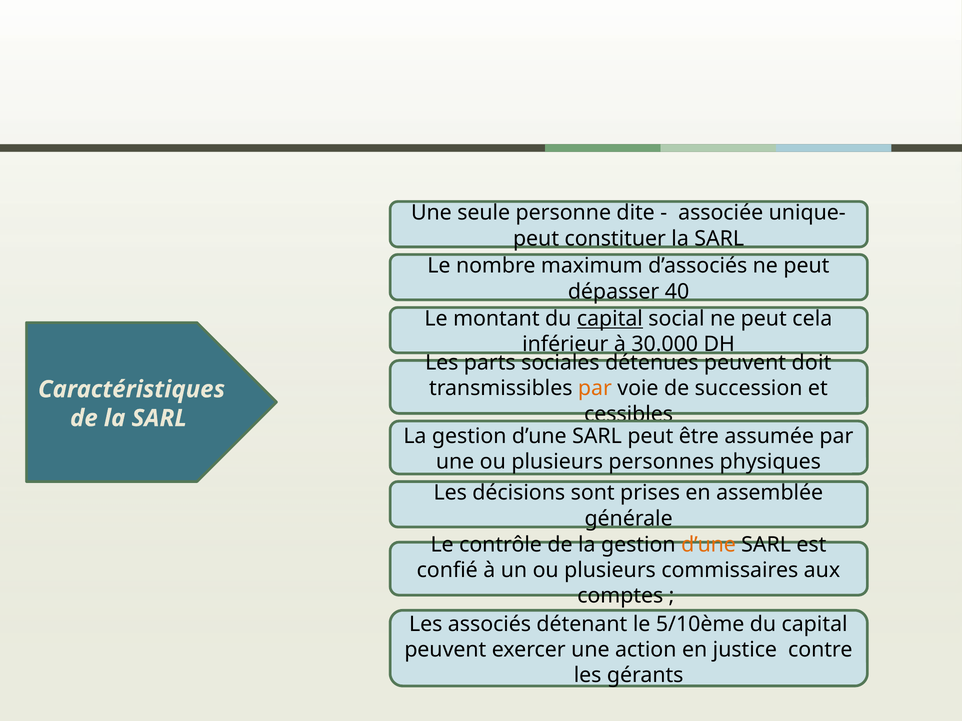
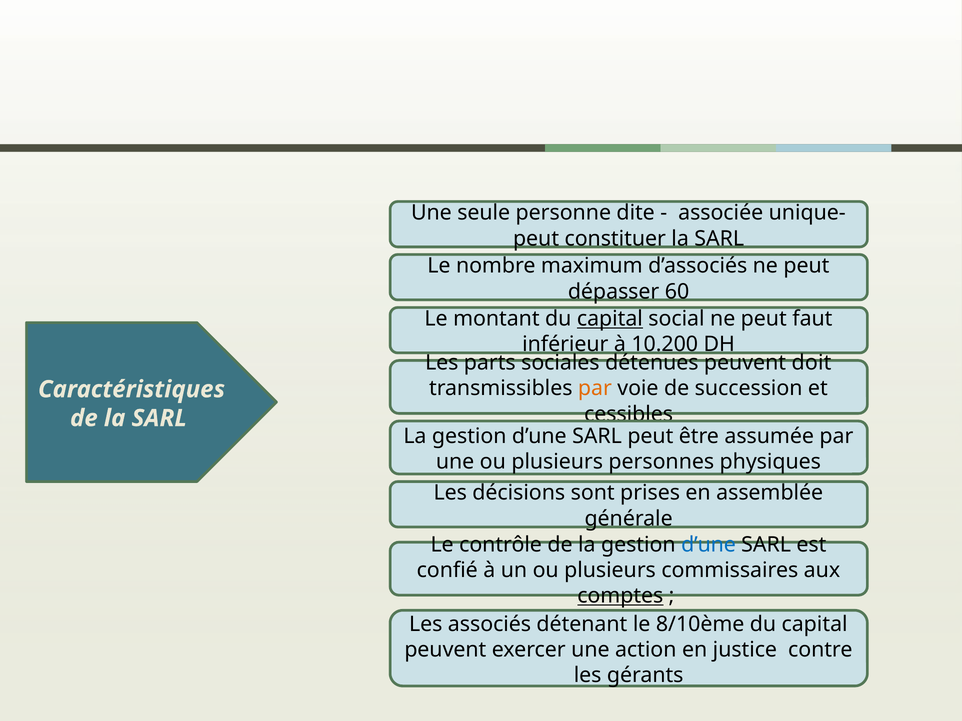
40: 40 -> 60
cela: cela -> faut
30.000: 30.000 -> 10.200
d’une at (708, 545) colour: orange -> blue
comptes underline: none -> present
5/10ème: 5/10ème -> 8/10ème
